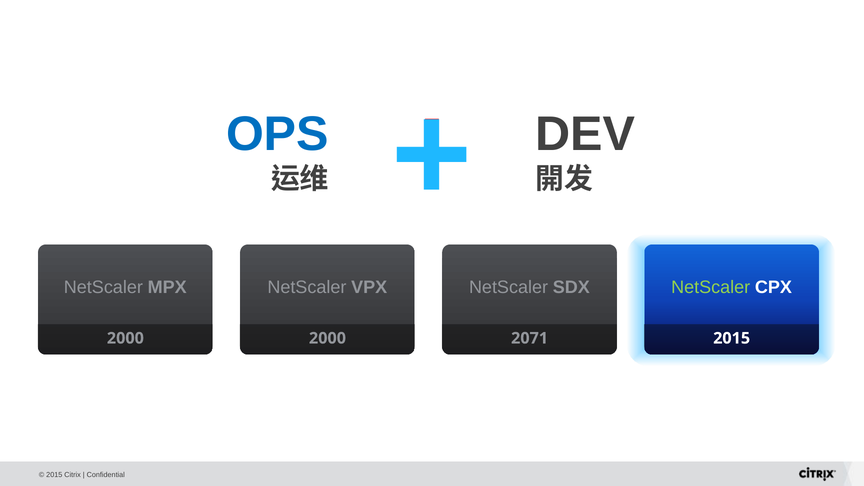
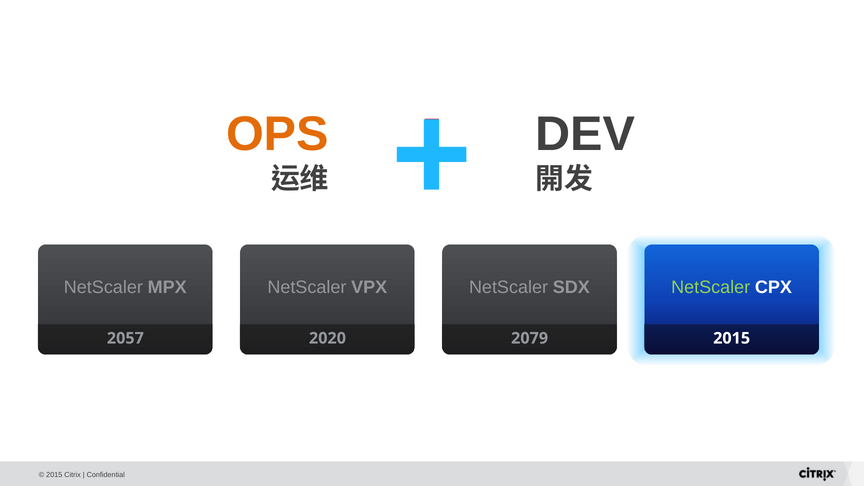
OPS colour: blue -> orange
2000 at (125, 338): 2000 -> 2057
2000 at (327, 338): 2000 -> 2020
2071: 2071 -> 2079
